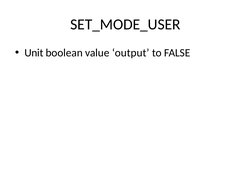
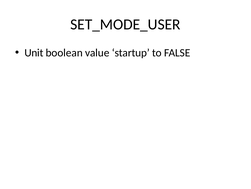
output: output -> startup
